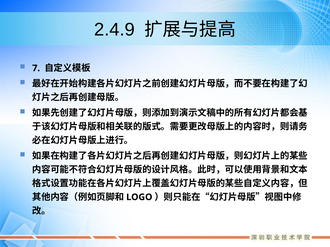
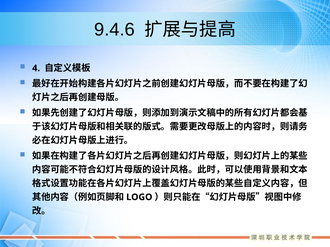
2.4.9: 2.4.9 -> 9.4.6
7: 7 -> 4
